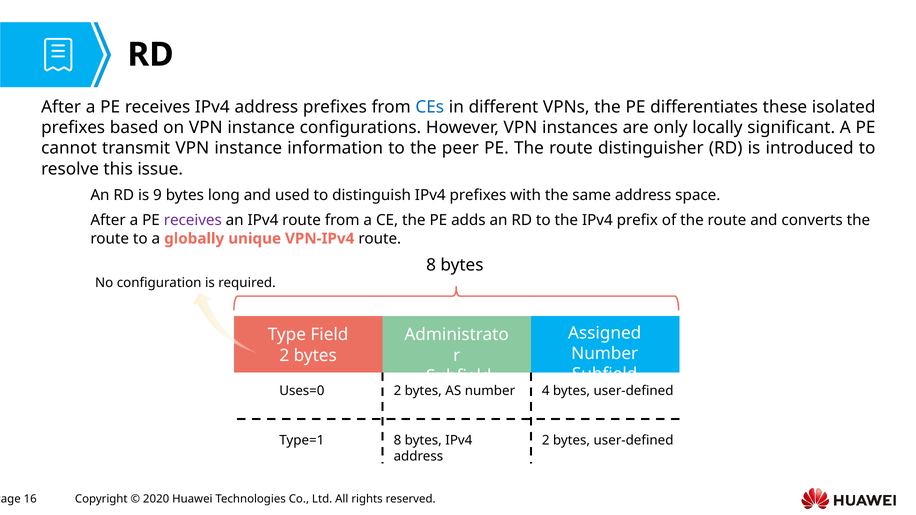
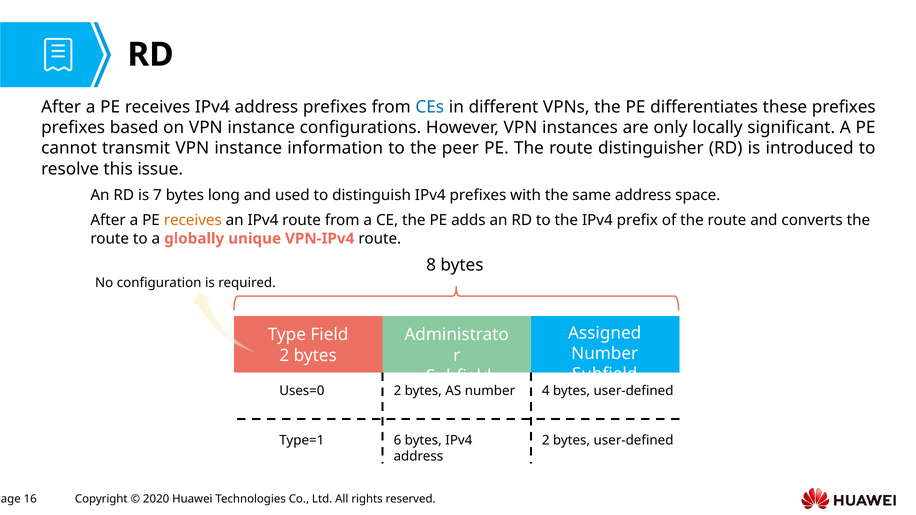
these isolated: isolated -> prefixes
9: 9 -> 7
receives at (193, 220) colour: purple -> orange
Type=1 8: 8 -> 6
